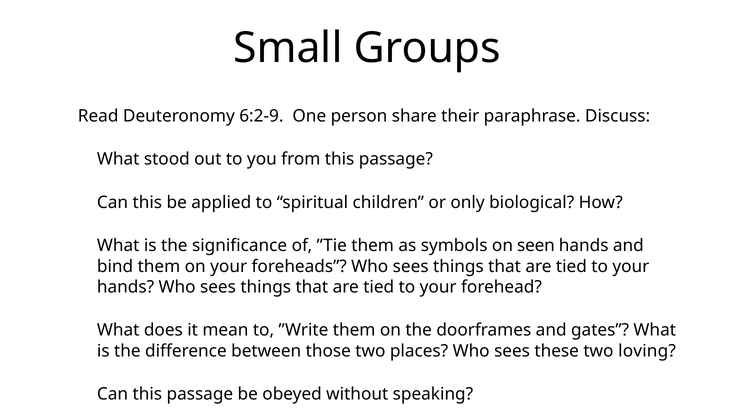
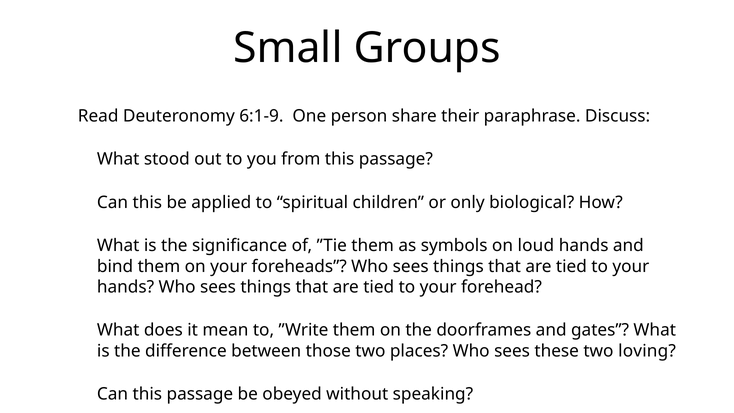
6:2-9: 6:2-9 -> 6:1-9
seen: seen -> loud
